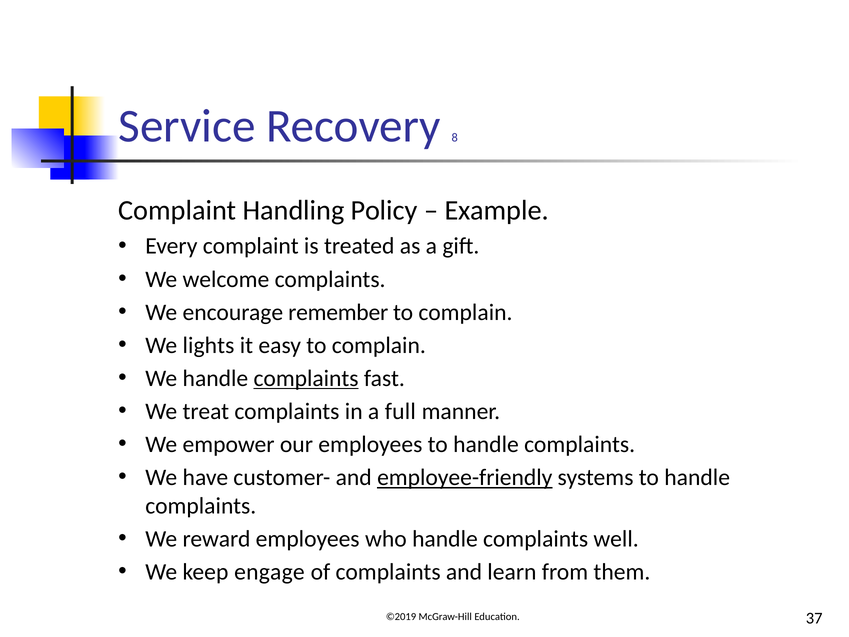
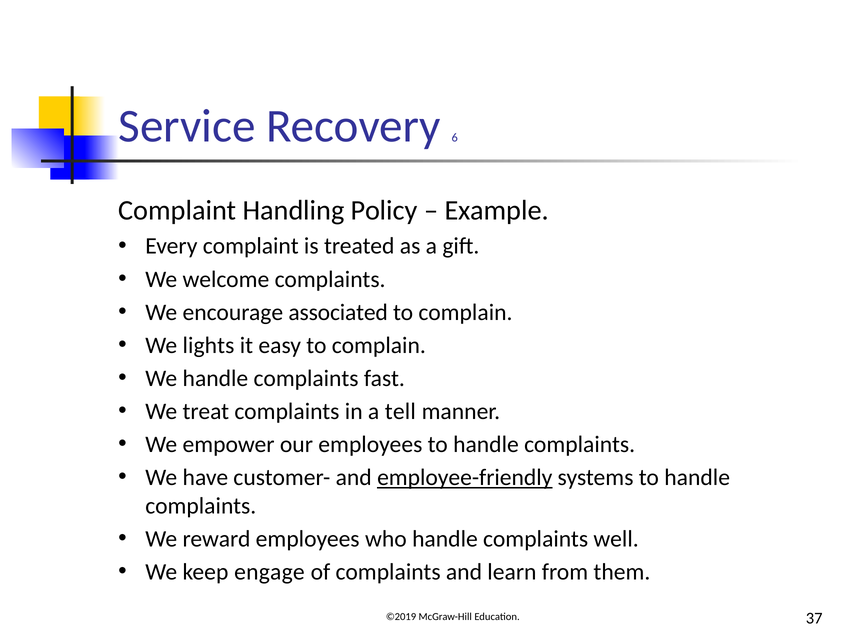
8: 8 -> 6
remember: remember -> associated
complaints at (306, 378) underline: present -> none
full: full -> tell
